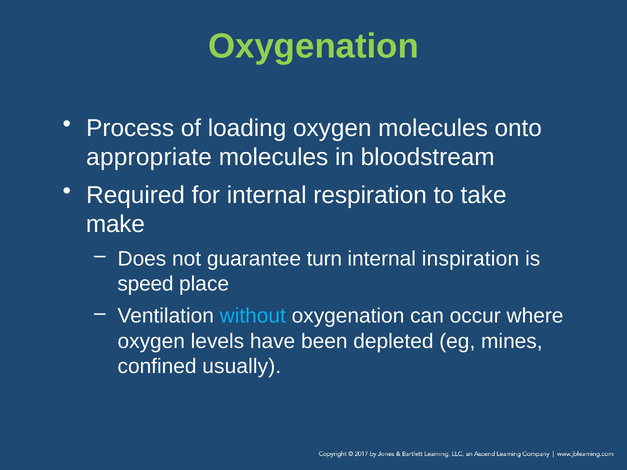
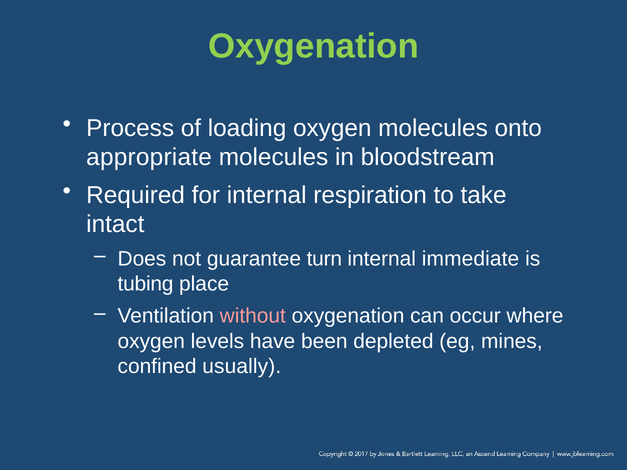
make: make -> intact
inspiration: inspiration -> immediate
speed: speed -> tubing
without colour: light blue -> pink
